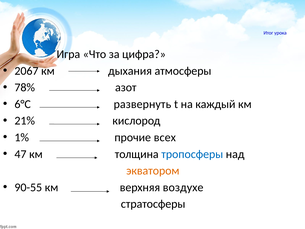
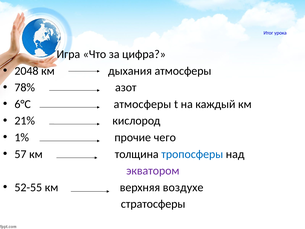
2067: 2067 -> 2048
6°С развернуть: развернуть -> атмосферы
всех: всех -> чего
47: 47 -> 57
экватором colour: orange -> purple
90-55: 90-55 -> 52-55
